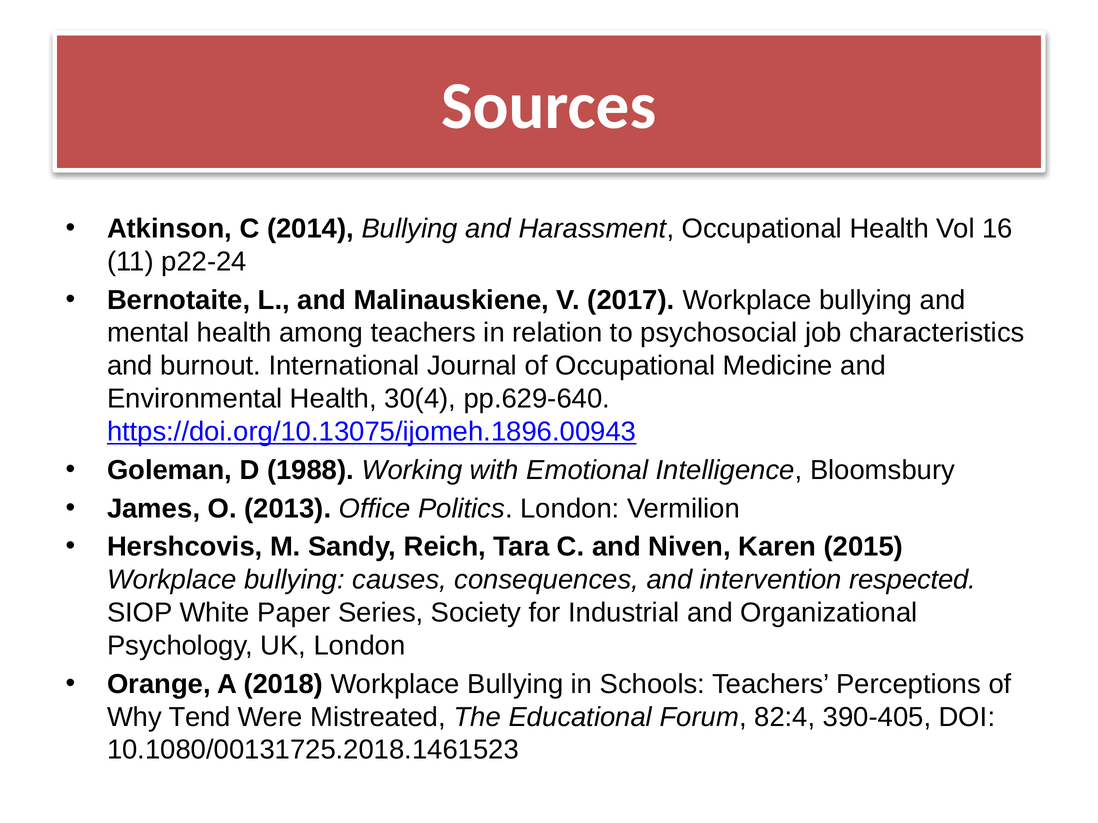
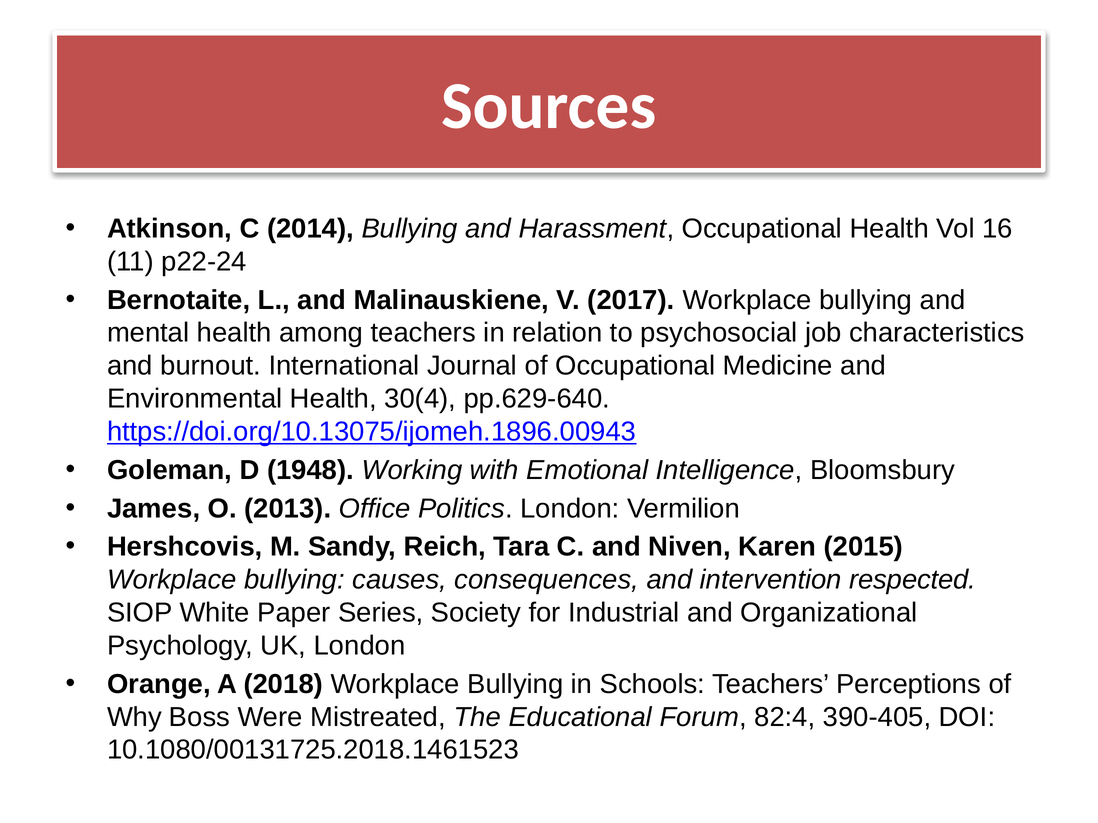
1988: 1988 -> 1948
Tend: Tend -> Boss
